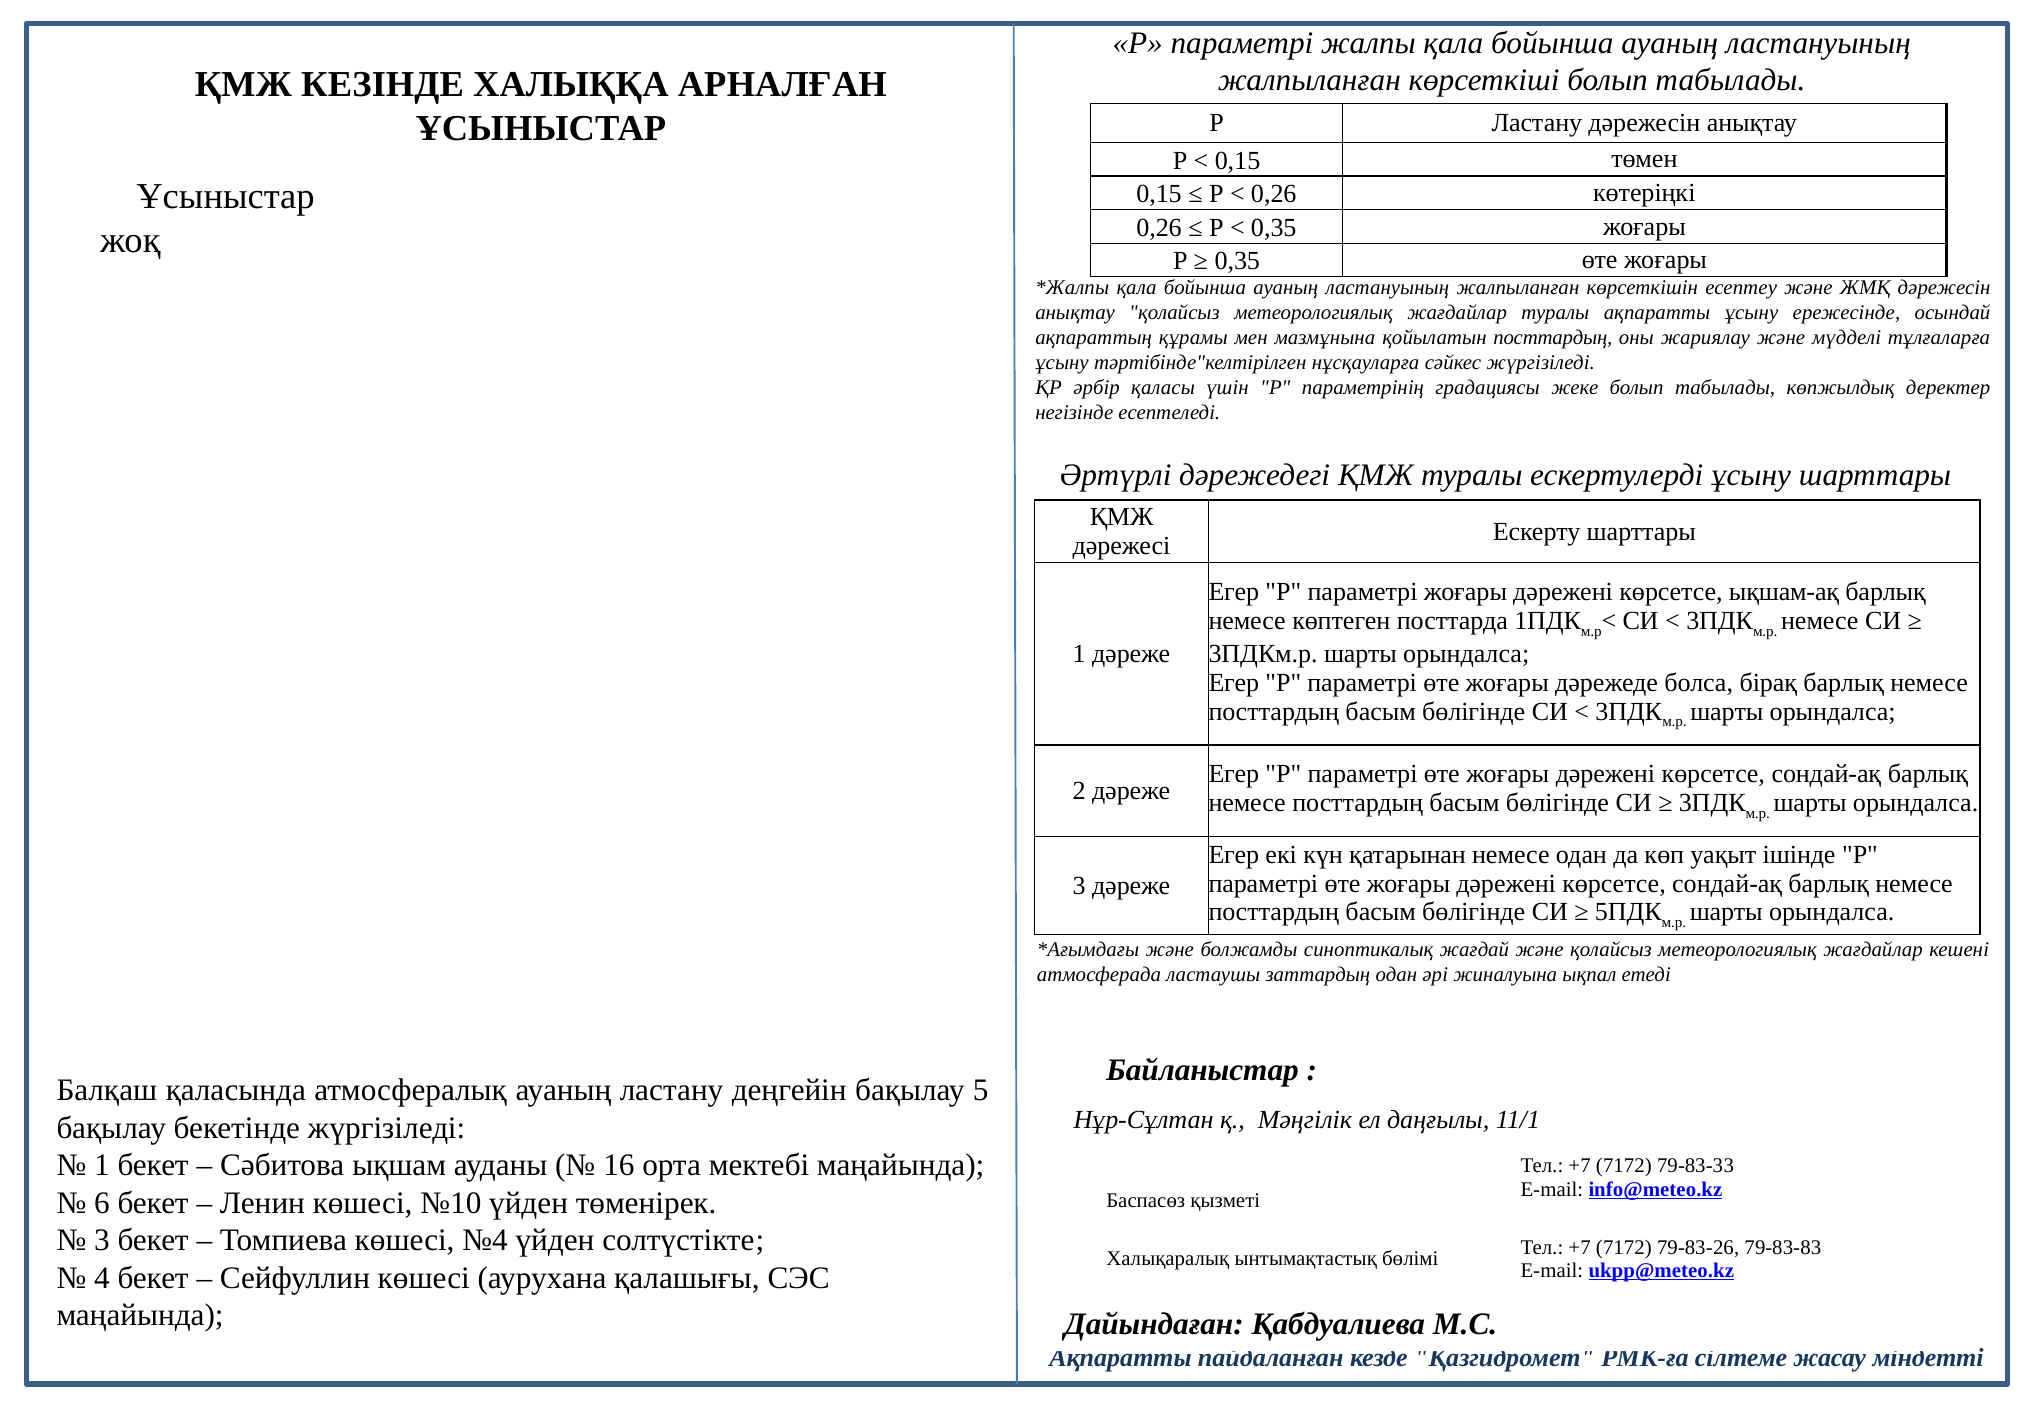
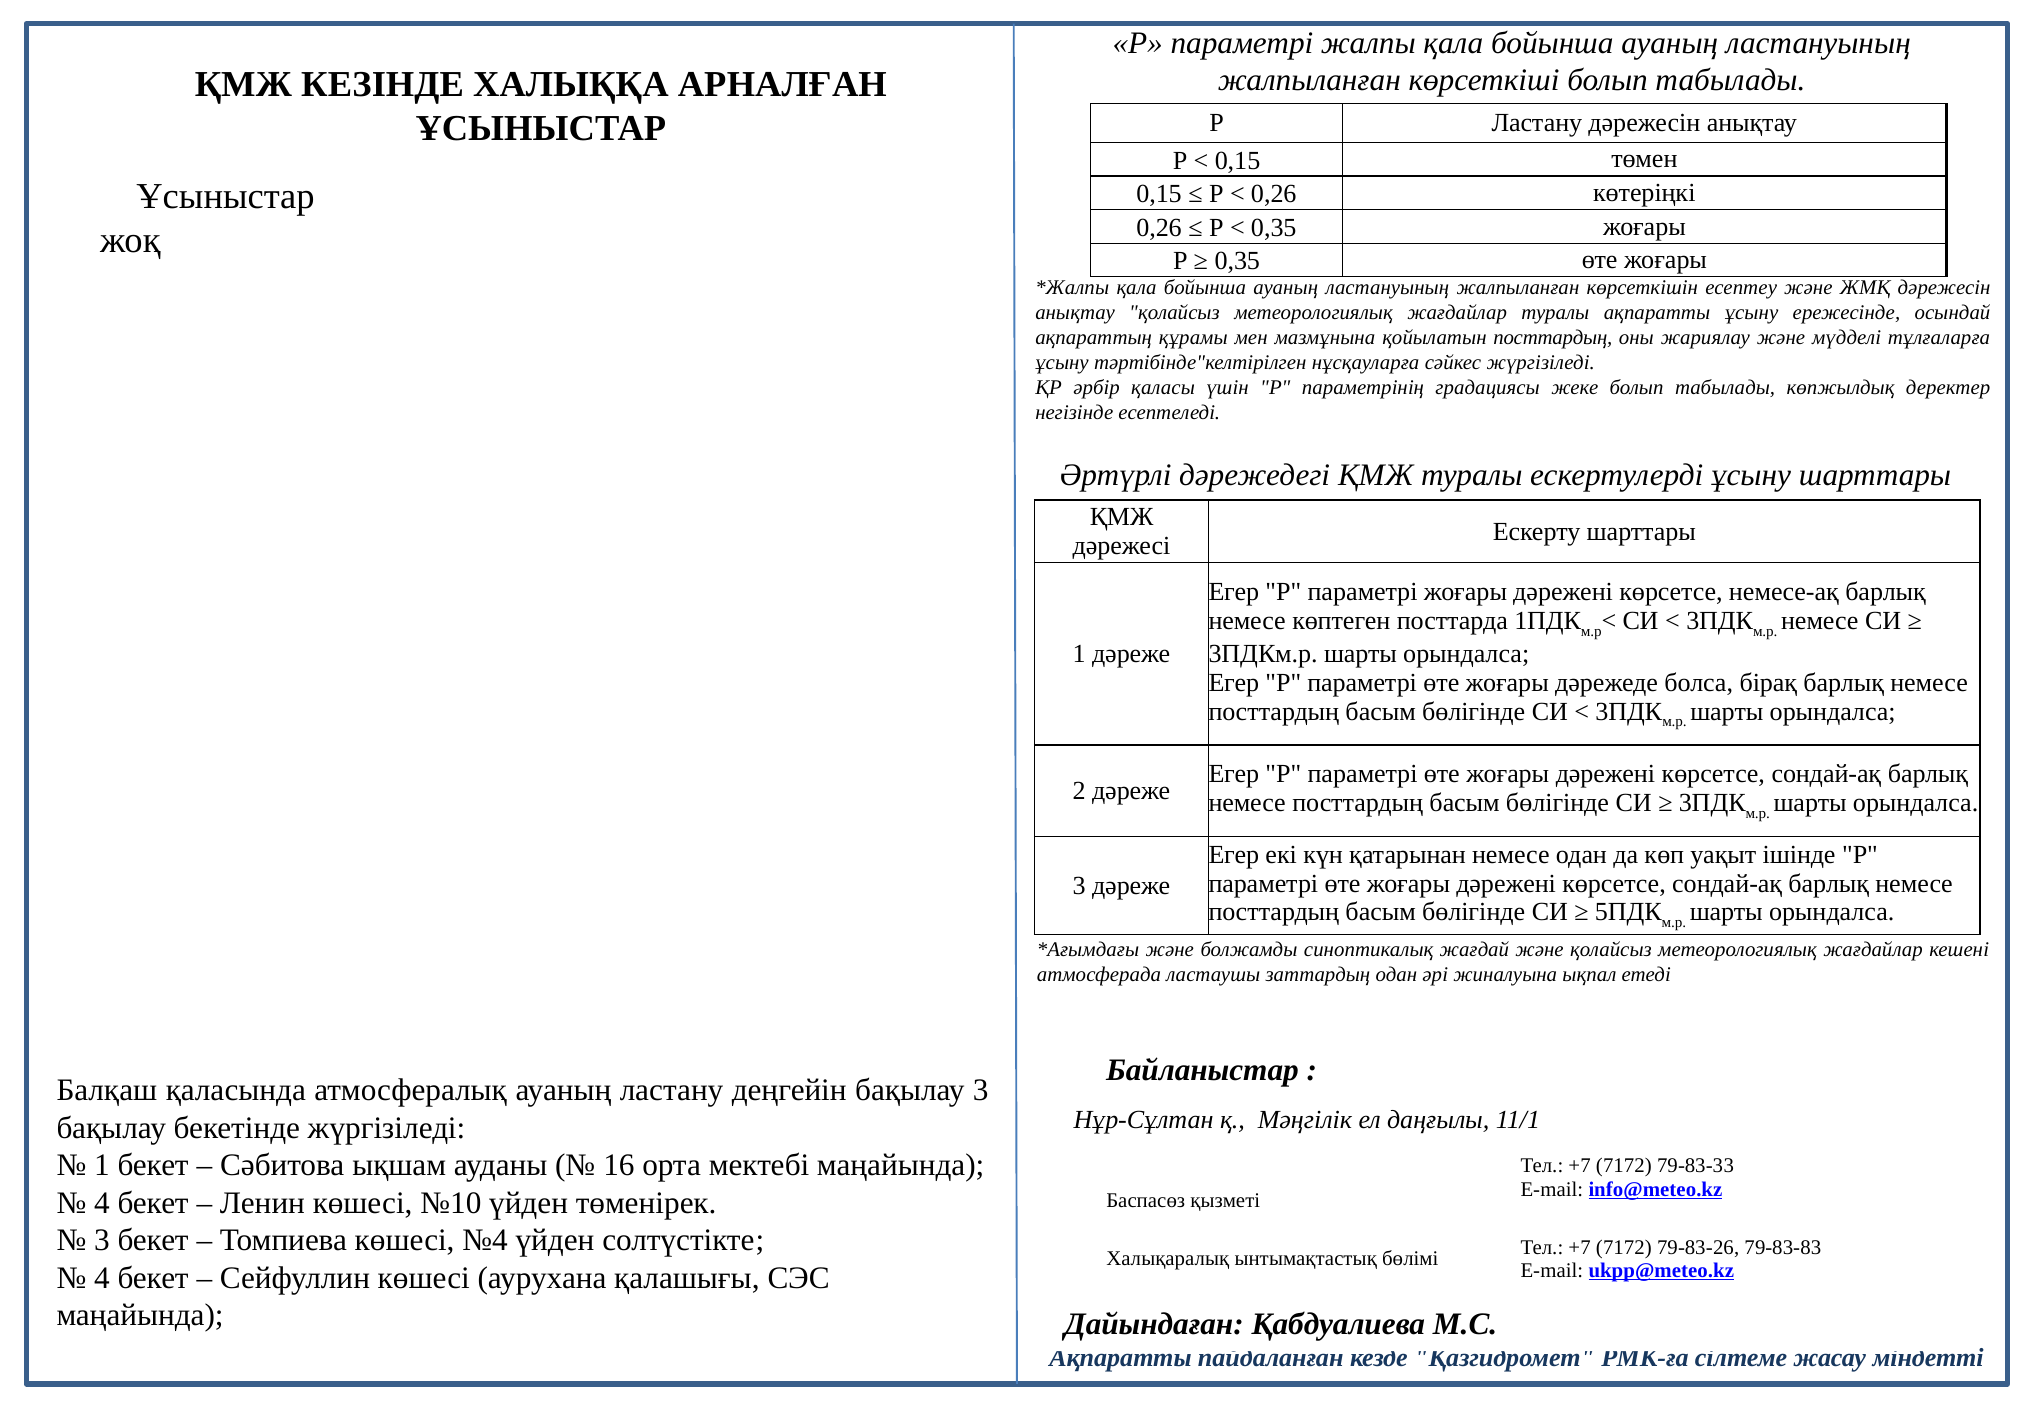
ықшам-ақ: ықшам-ақ -> немесе-ақ
бақылау 5: 5 -> 3
6 at (102, 1203): 6 -> 4
